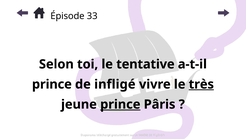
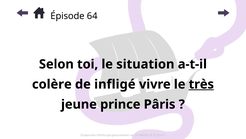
33: 33 -> 64
tentative: tentative -> situation
prince at (52, 84): prince -> colère
prince at (120, 104) underline: present -> none
